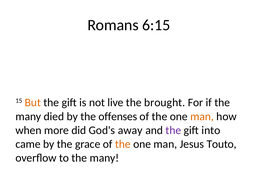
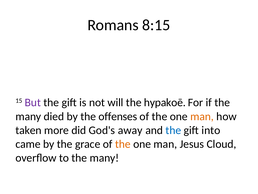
6:15: 6:15 -> 8:15
But colour: orange -> purple
live: live -> will
brought: brought -> hypakoē
when: when -> taken
the at (173, 130) colour: purple -> blue
Touto: Touto -> Cloud
